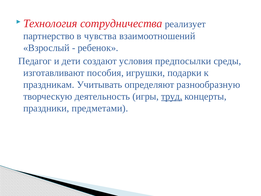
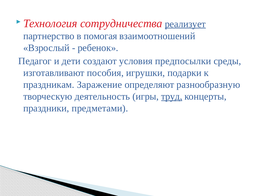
реализует underline: none -> present
чувства: чувства -> помогая
Учитывать: Учитывать -> Заражение
